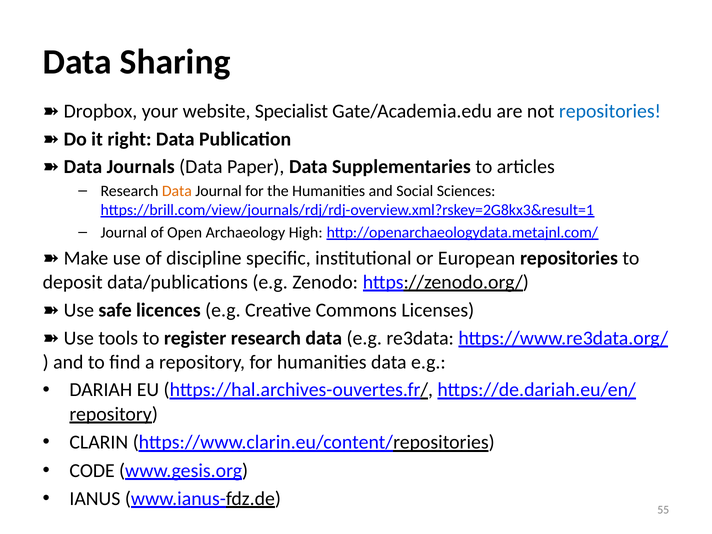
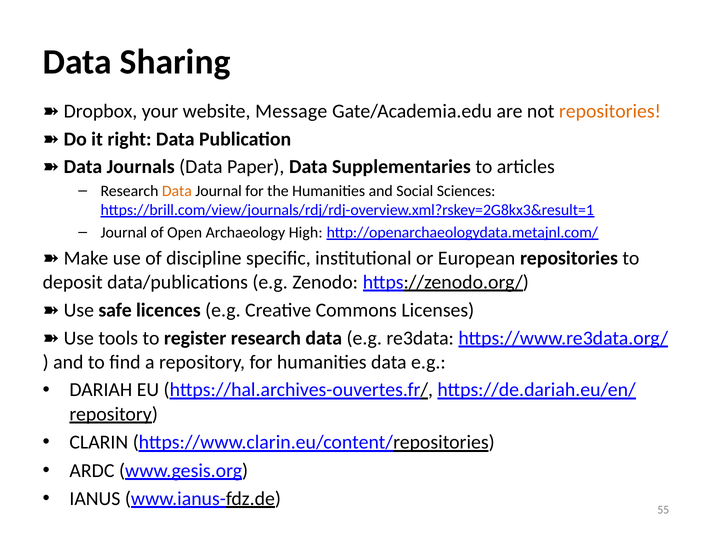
Specialist: Specialist -> Message
repositories at (610, 111) colour: blue -> orange
CODE: CODE -> ARDC
